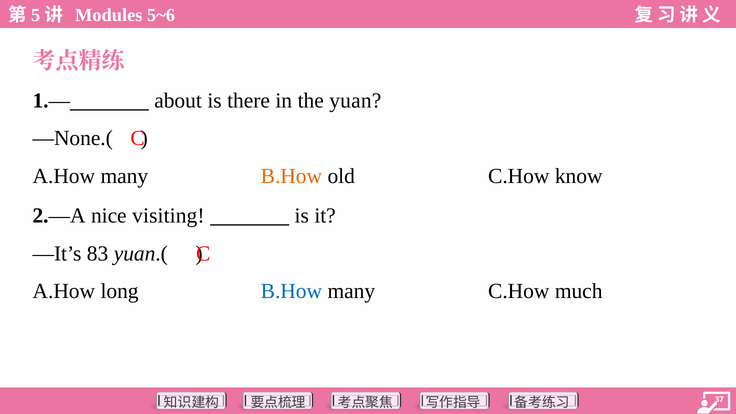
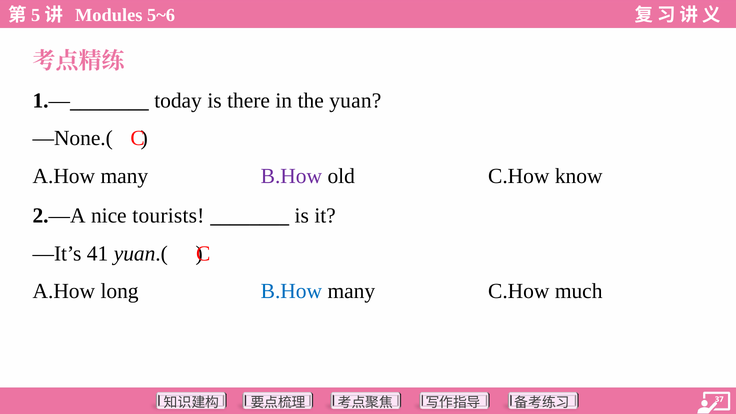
about: about -> today
B.How at (291, 176) colour: orange -> purple
visiting: visiting -> tourists
83: 83 -> 41
